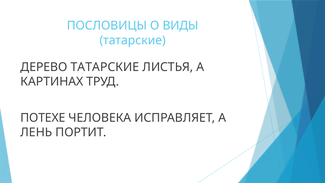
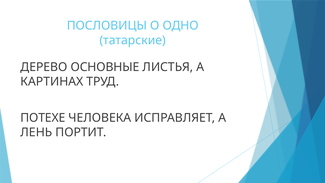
ВИДЫ: ВИДЫ -> ОДНО
ДЕРЕВО ТАТАРСКИЕ: ТАТАРСКИЕ -> ОСНОВНЫЕ
